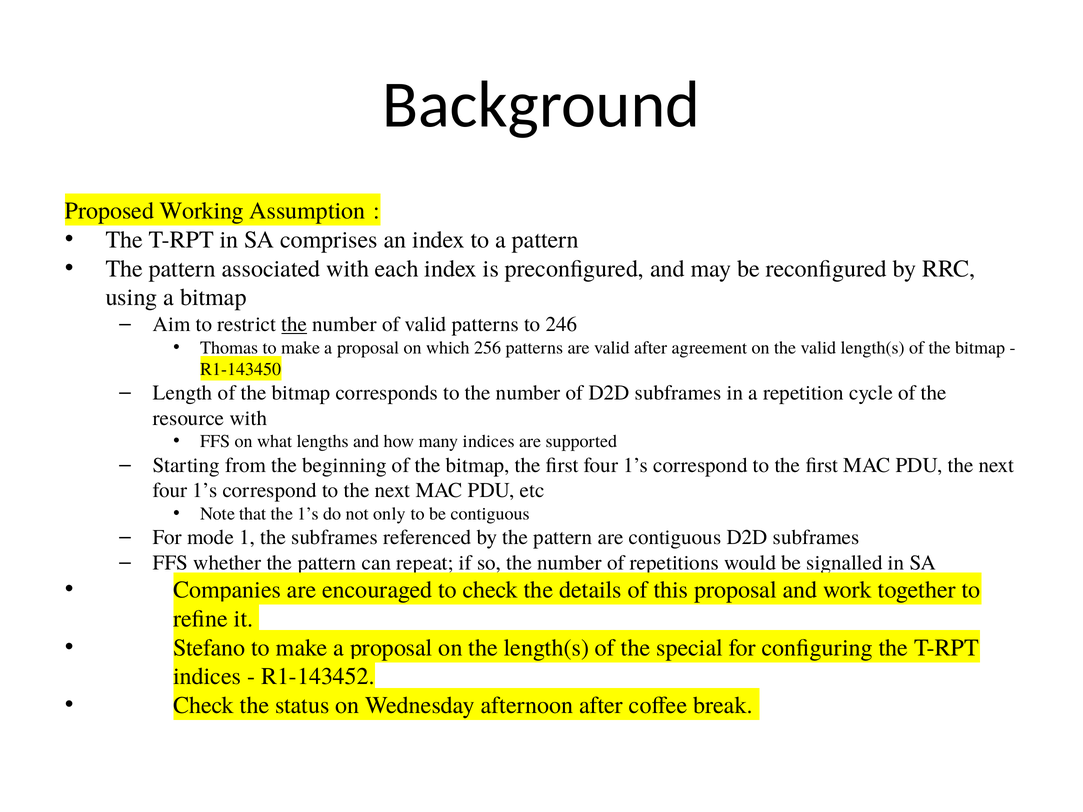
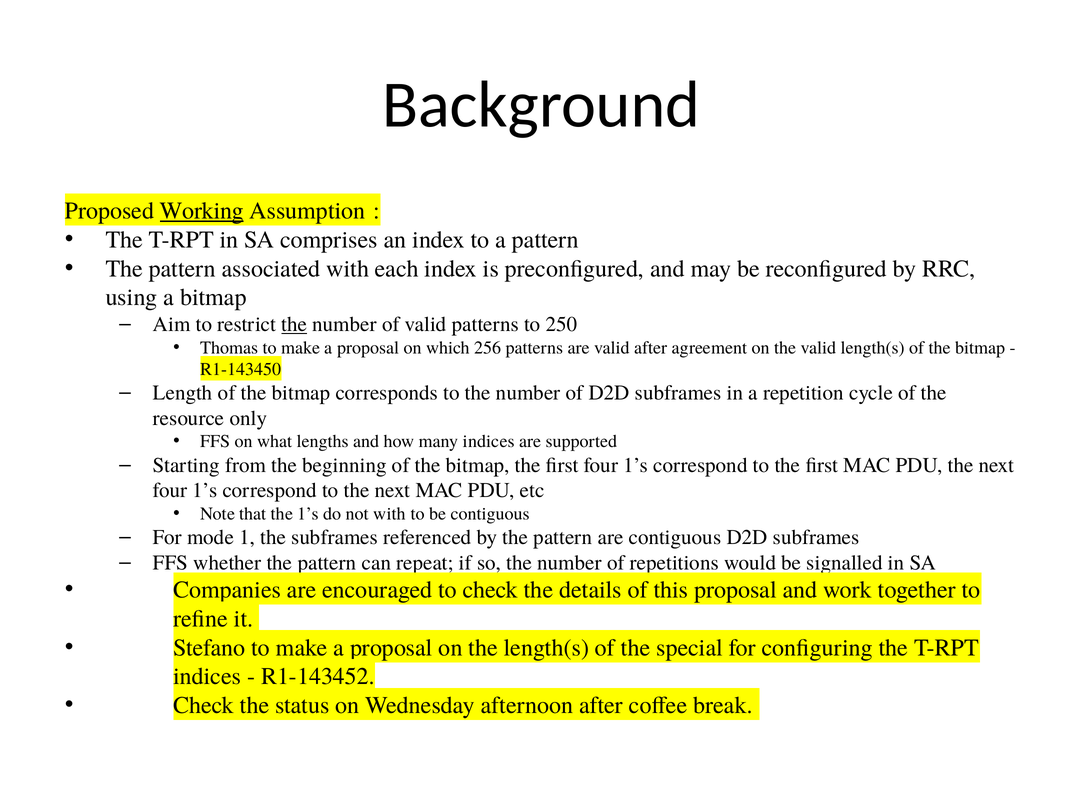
Working underline: none -> present
246: 246 -> 250
resource with: with -> only
not only: only -> with
